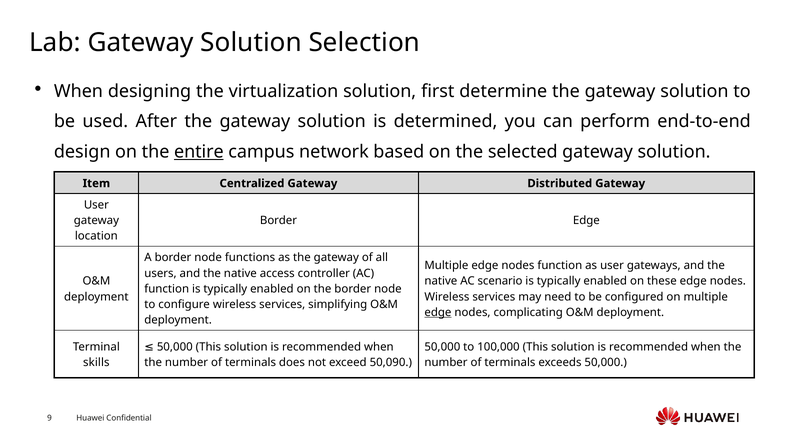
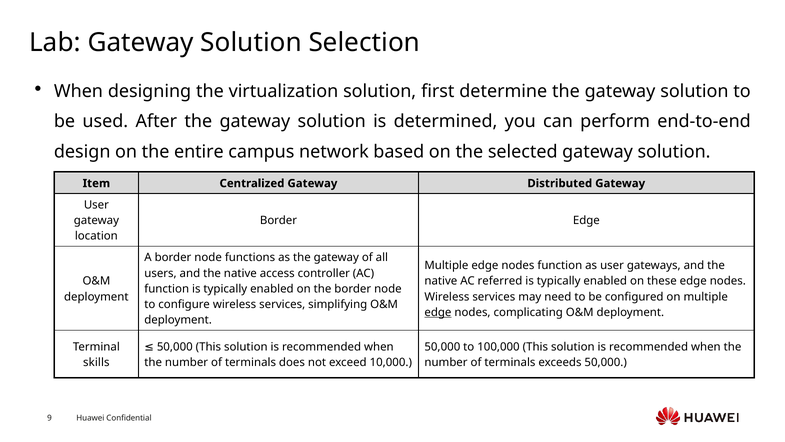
entire underline: present -> none
scenario: scenario -> referred
50,090: 50,090 -> 10,000
